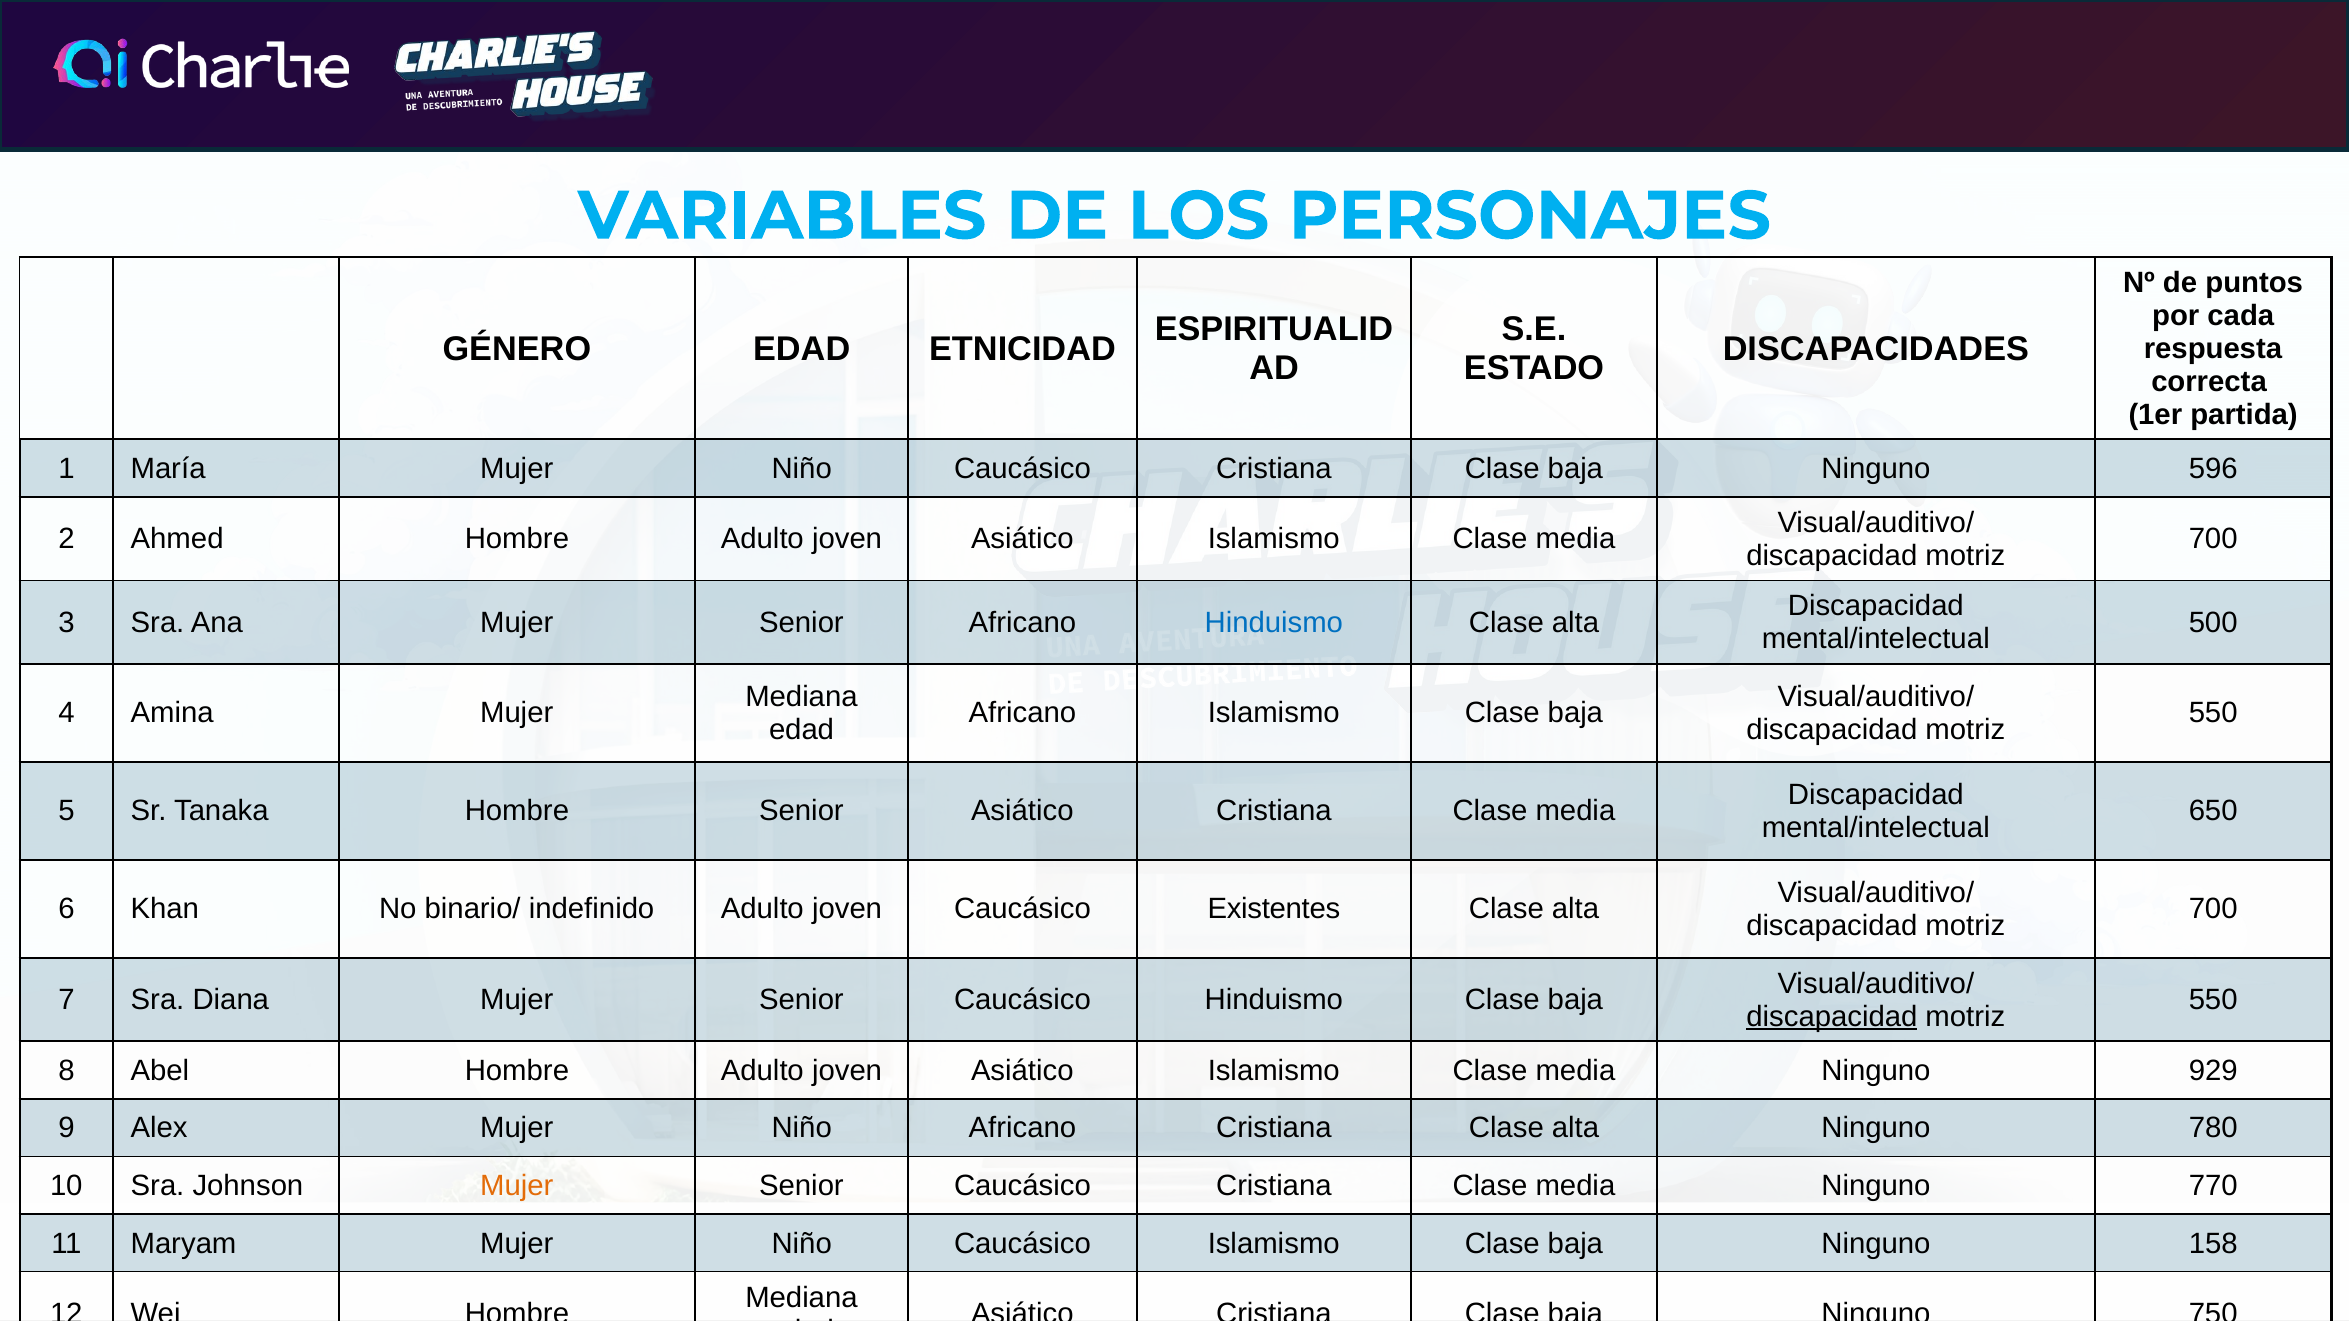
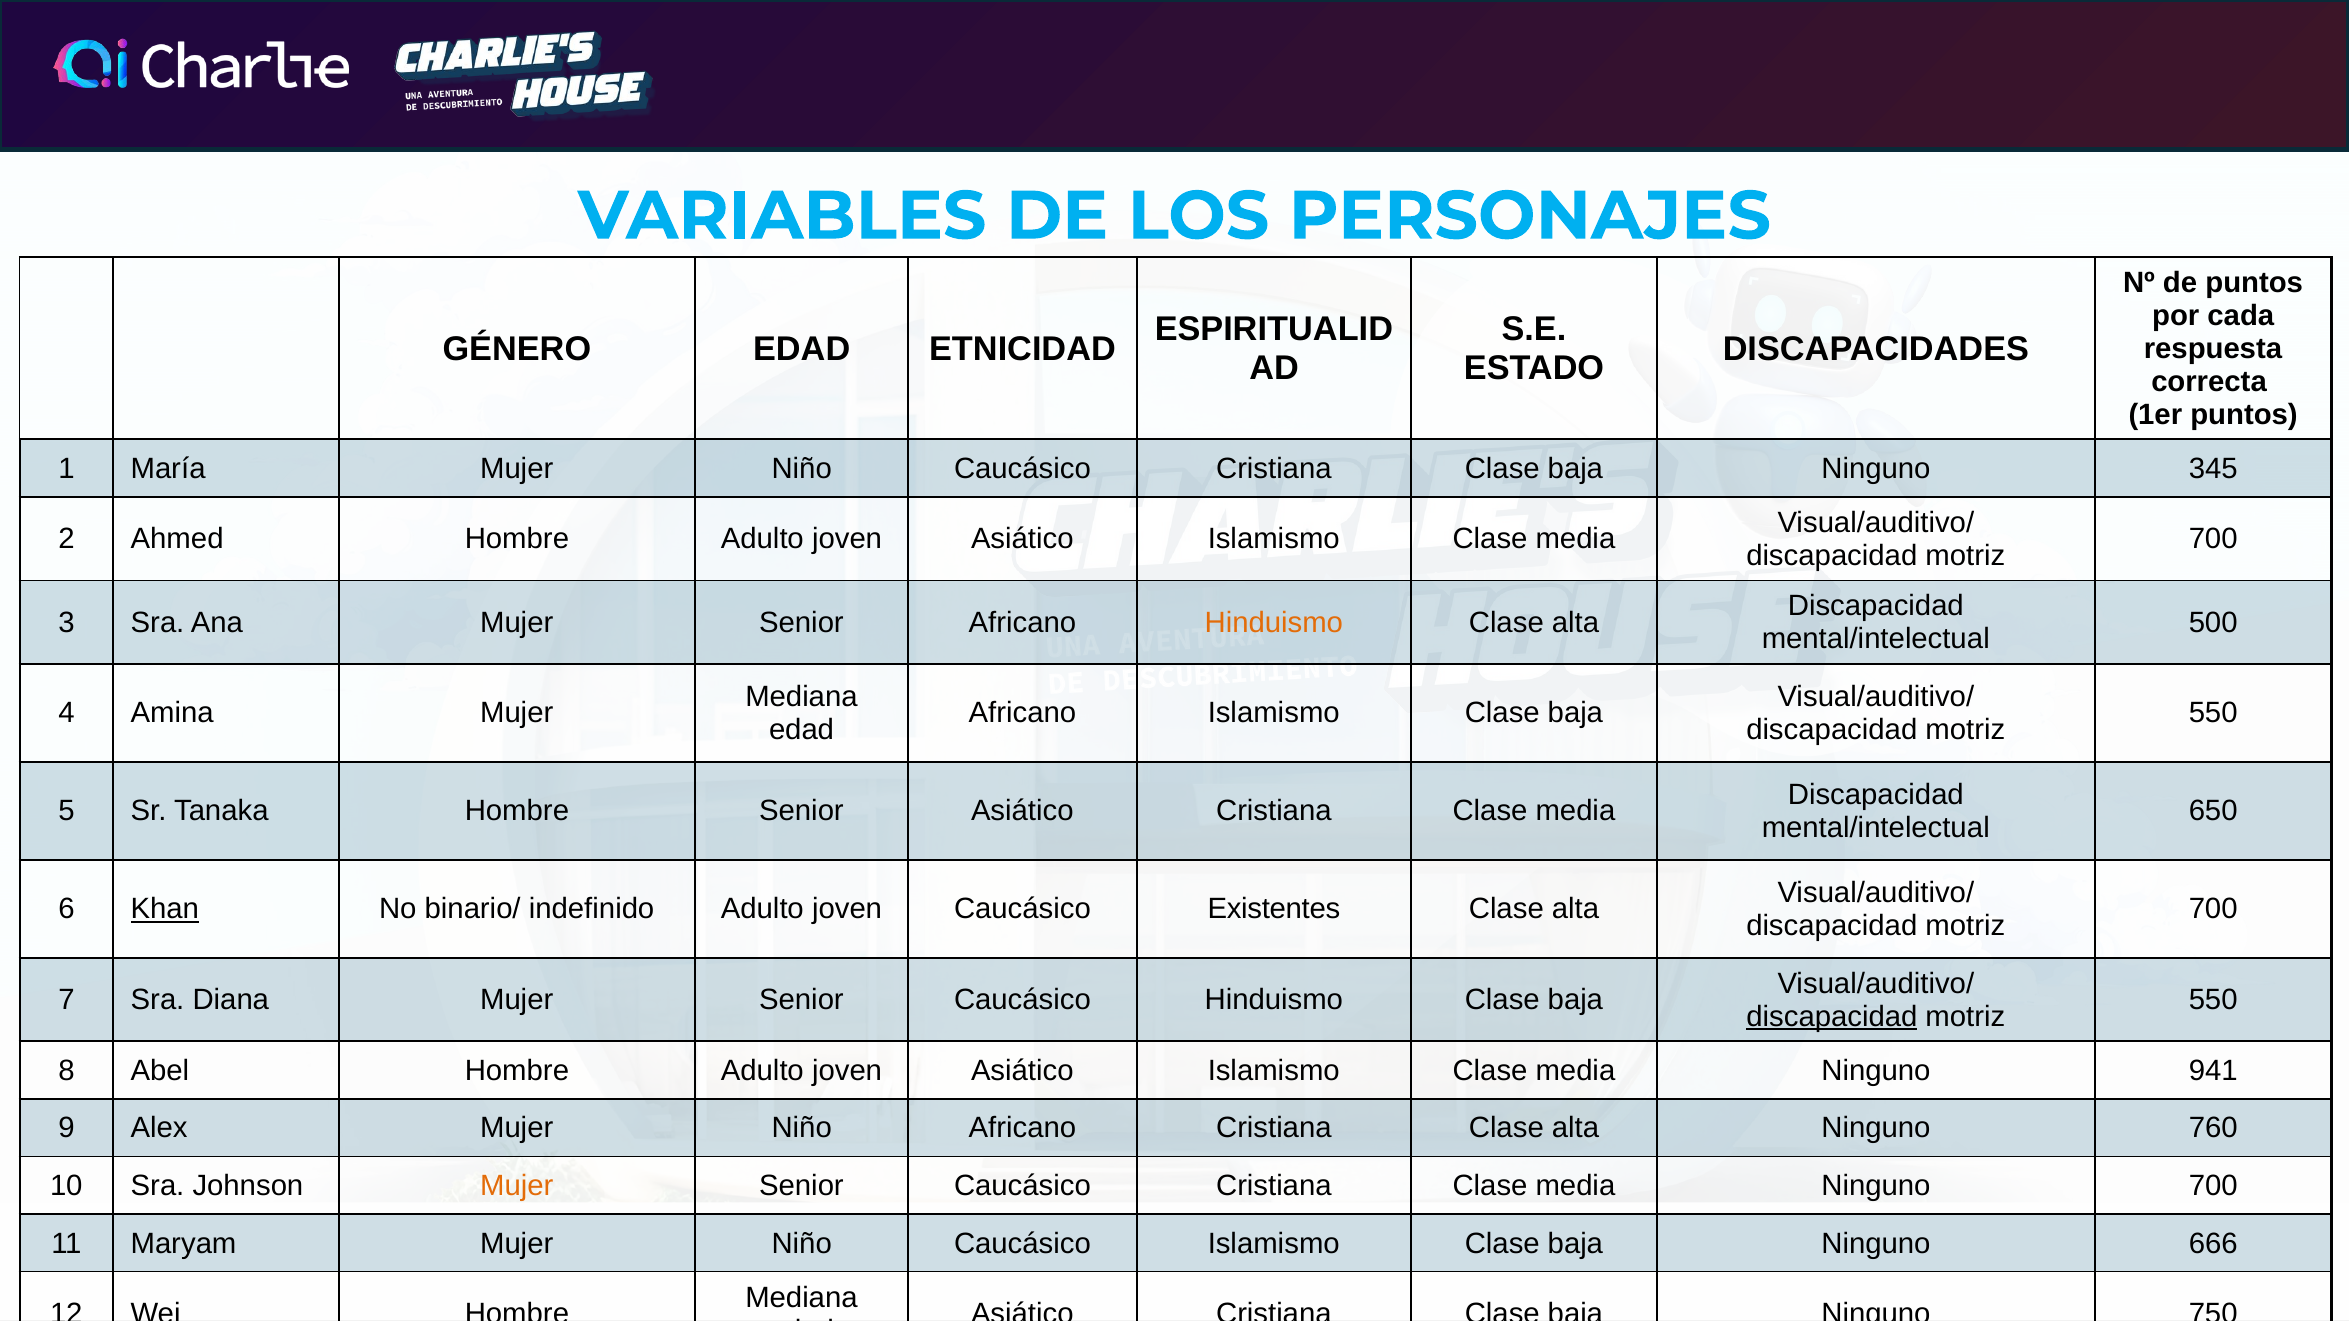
1er partida: partida -> puntos
596: 596 -> 345
Hinduismo at (1274, 623) colour: blue -> orange
Khan underline: none -> present
929: 929 -> 941
780: 780 -> 760
Ninguno 770: 770 -> 700
158: 158 -> 666
